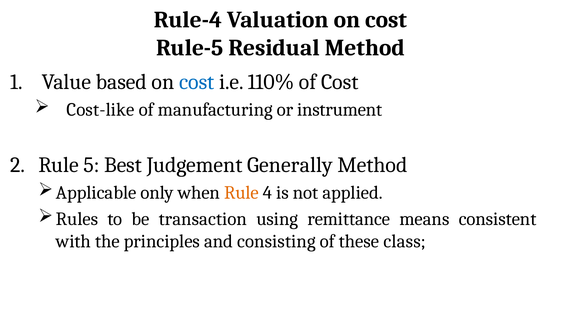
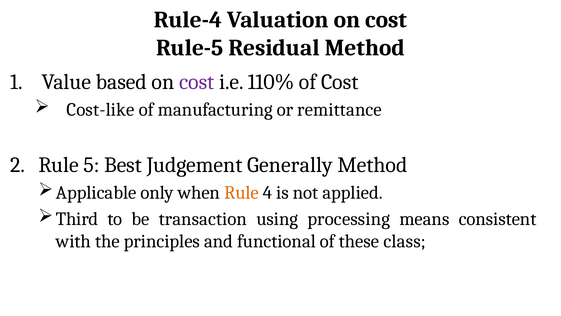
cost at (197, 82) colour: blue -> purple
instrument: instrument -> remittance
Rules: Rules -> Third
remittance: remittance -> processing
consisting: consisting -> functional
